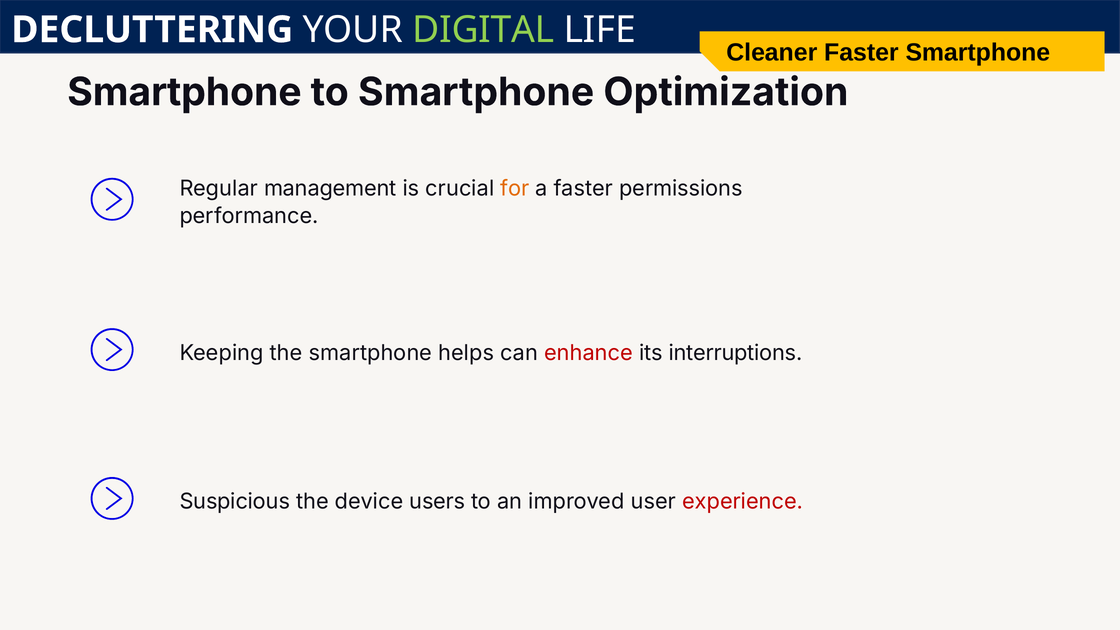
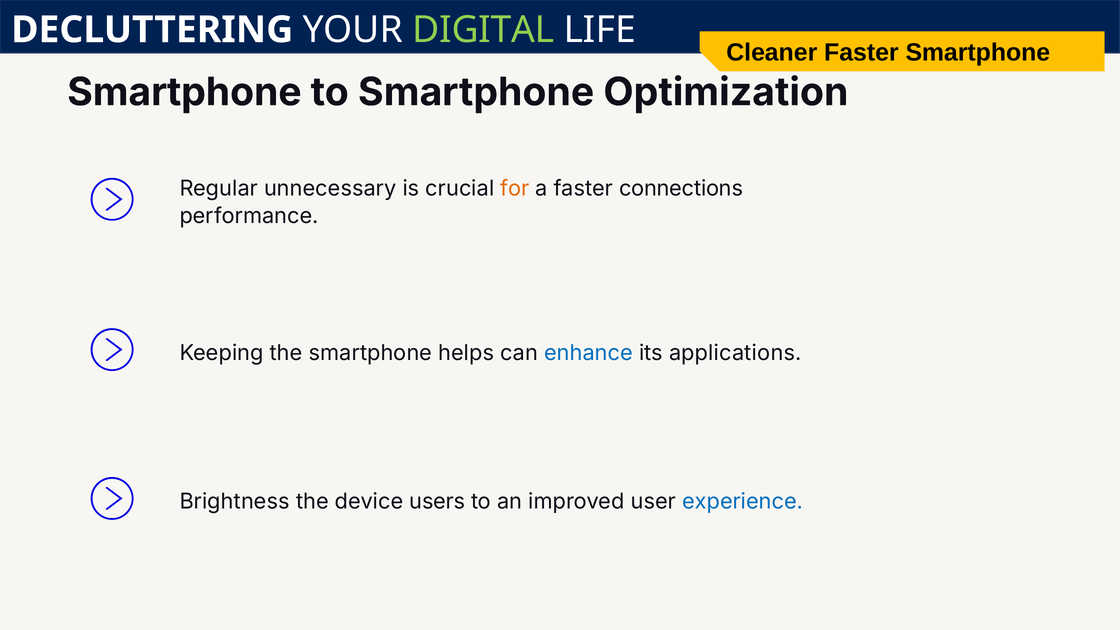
management: management -> unnecessary
permissions: permissions -> connections
enhance colour: red -> blue
interruptions: interruptions -> applications
Suspicious: Suspicious -> Brightness
experience colour: red -> blue
